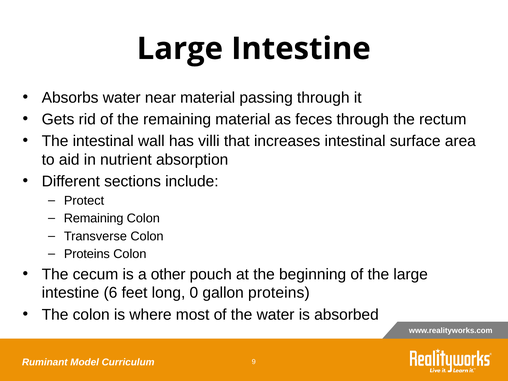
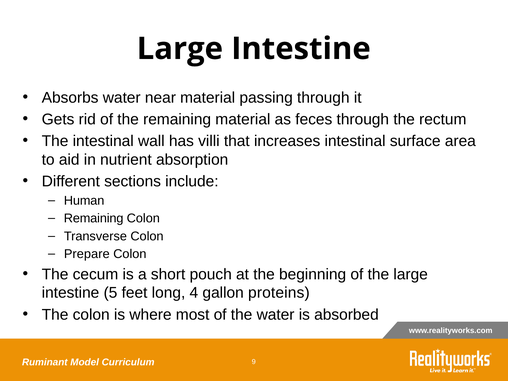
Protect: Protect -> Human
Proteins at (87, 254): Proteins -> Prepare
other: other -> short
6: 6 -> 5
0: 0 -> 4
